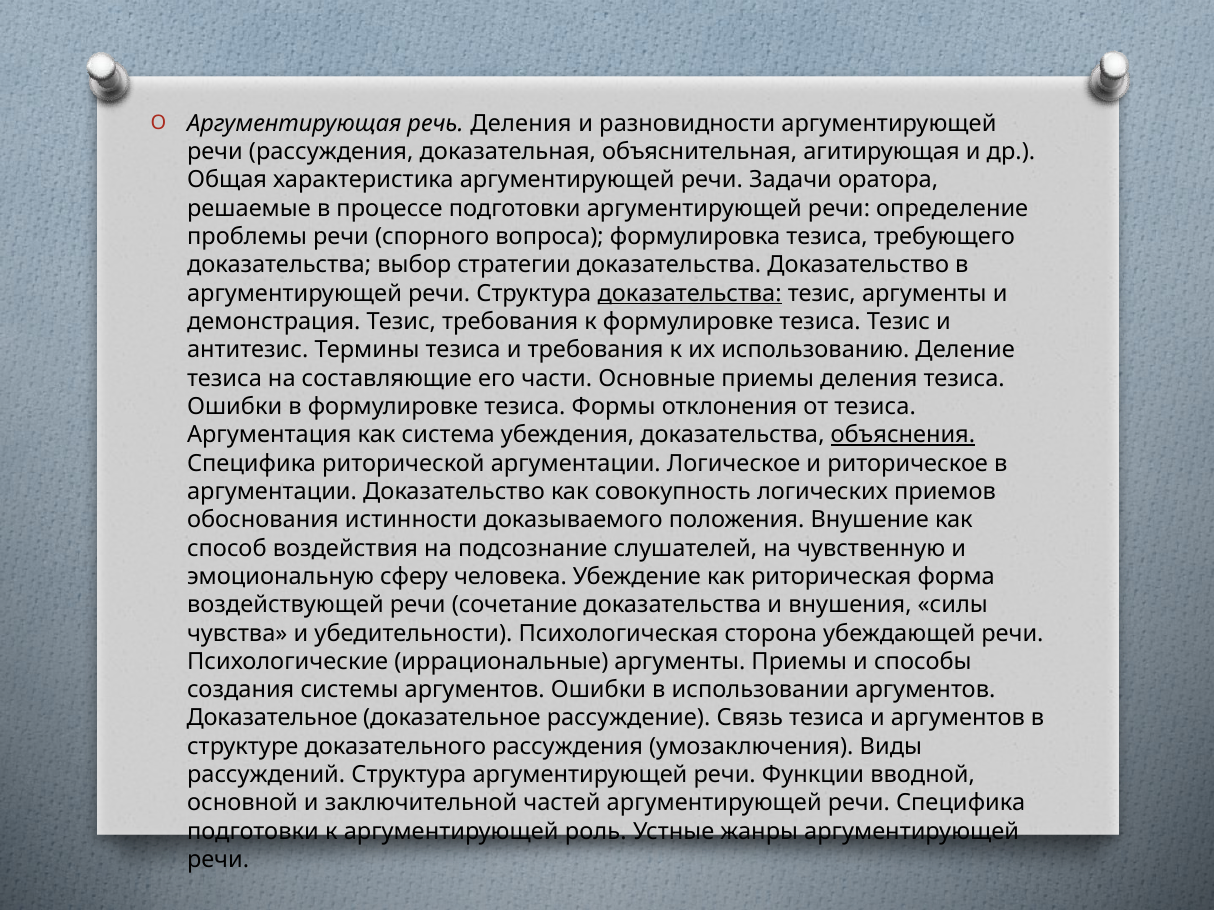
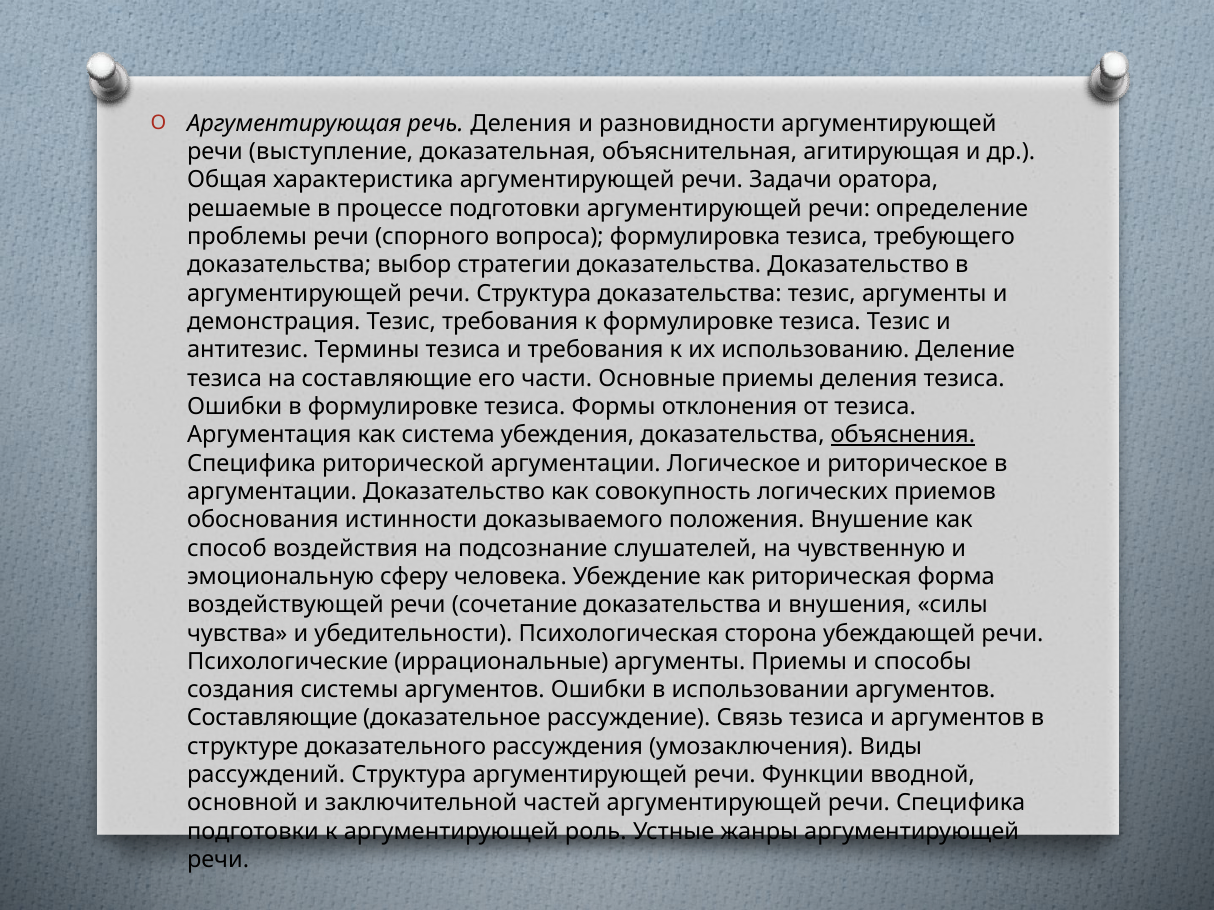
речи рассуждения: рассуждения -> выступление
доказательства at (690, 293) underline: present -> none
Доказательное at (272, 719): Доказательное -> Составляющие
